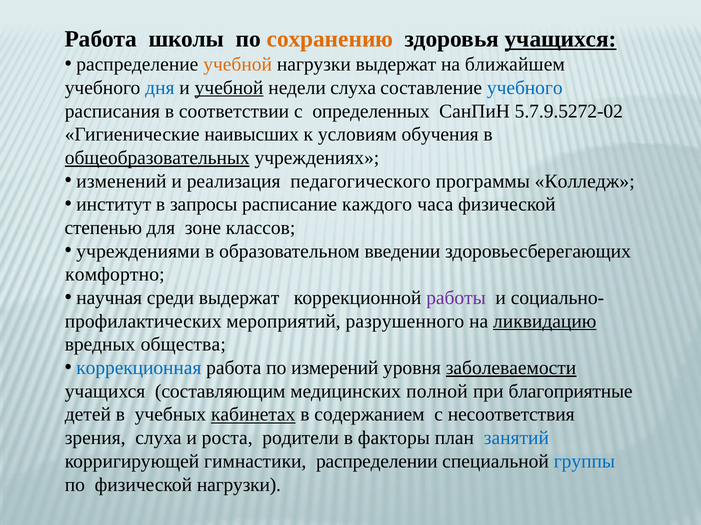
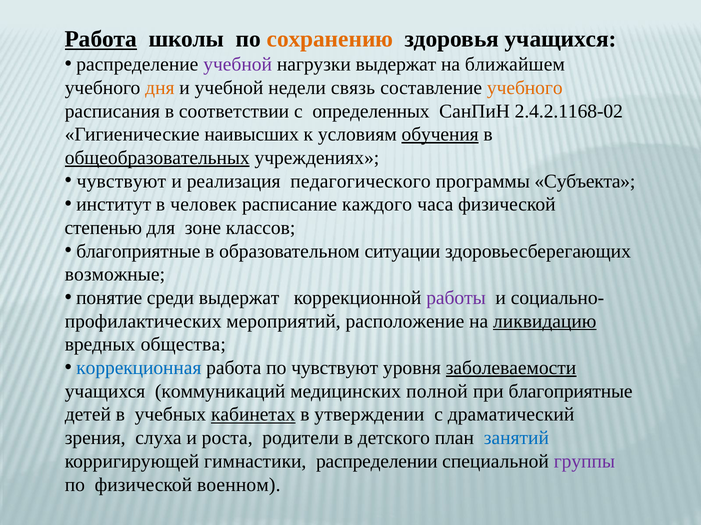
Работа at (101, 39) underline: none -> present
учащихся at (561, 39) underline: present -> none
учебной at (238, 65) colour: orange -> purple
дня colour: blue -> orange
учебной at (229, 88) underline: present -> none
недели слуха: слуха -> связь
учебного at (525, 88) colour: blue -> orange
5.7.9.5272-02: 5.7.9.5272-02 -> 2.4.2.1168-02
обучения underline: none -> present
изменений at (121, 181): изменений -> чувствуют
Колледж: Колледж -> Субъекта
запросы: запросы -> человек
учреждениями at (138, 252): учреждениями -> благоприятные
введении: введении -> ситуации
комфортно: комфортно -> возможные
научная: научная -> понятие
разрушенного: разрушенного -> расположение
по измерений: измерений -> чувствуют
составляющим: составляющим -> коммуникаций
содержанием: содержанием -> утверждении
несоответствия: несоответствия -> драматический
факторы: факторы -> детского
группы colour: blue -> purple
физической нагрузки: нагрузки -> военном
